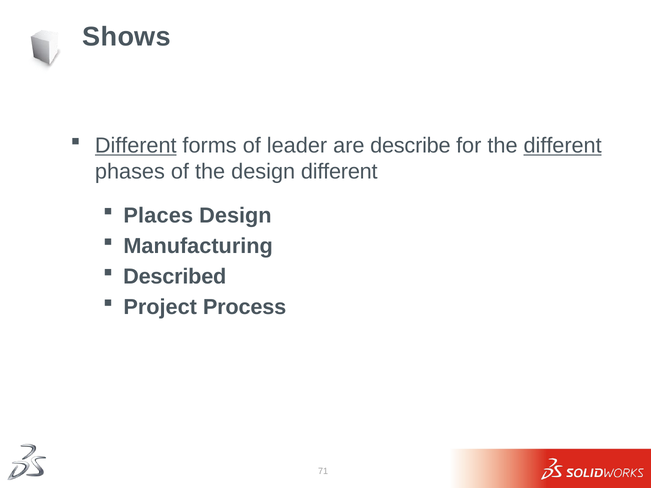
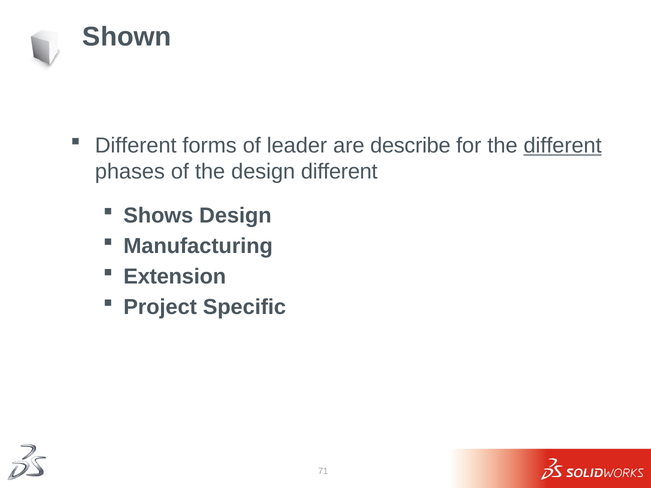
Shows: Shows -> Shown
Different at (136, 146) underline: present -> none
Places: Places -> Shows
Described: Described -> Extension
Process: Process -> Specific
